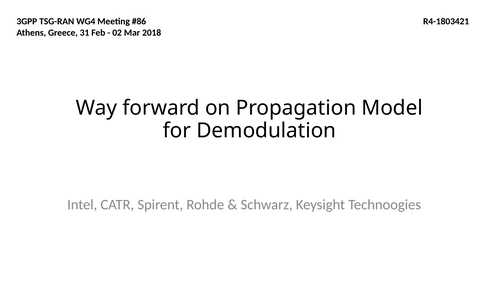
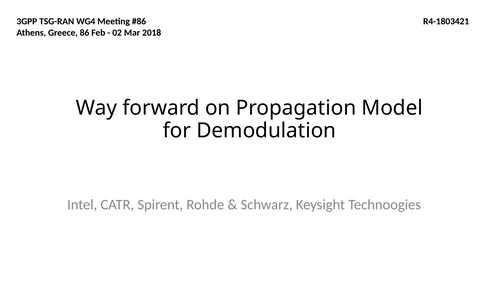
31: 31 -> 86
